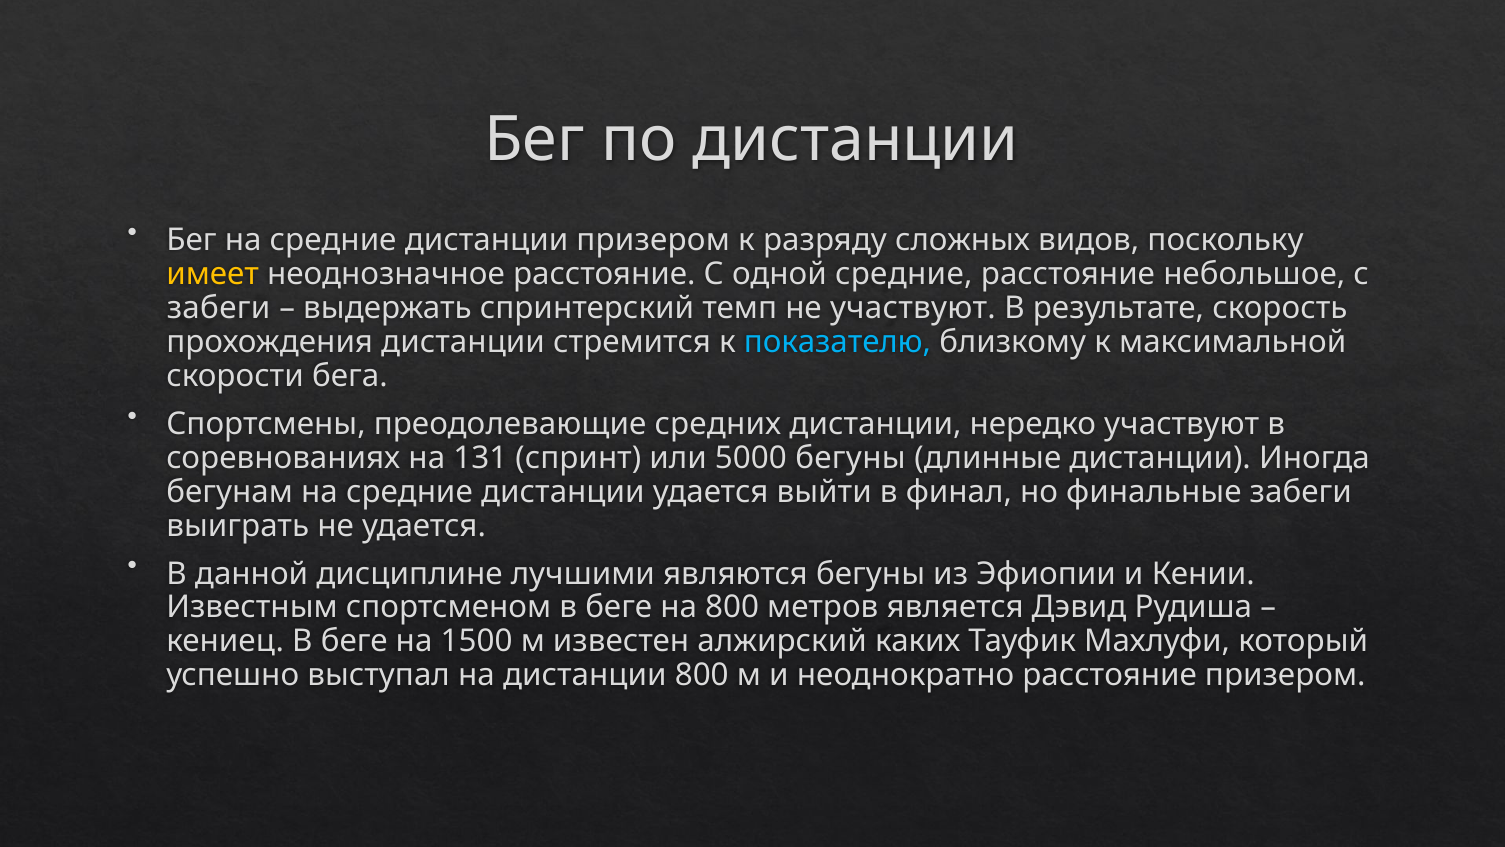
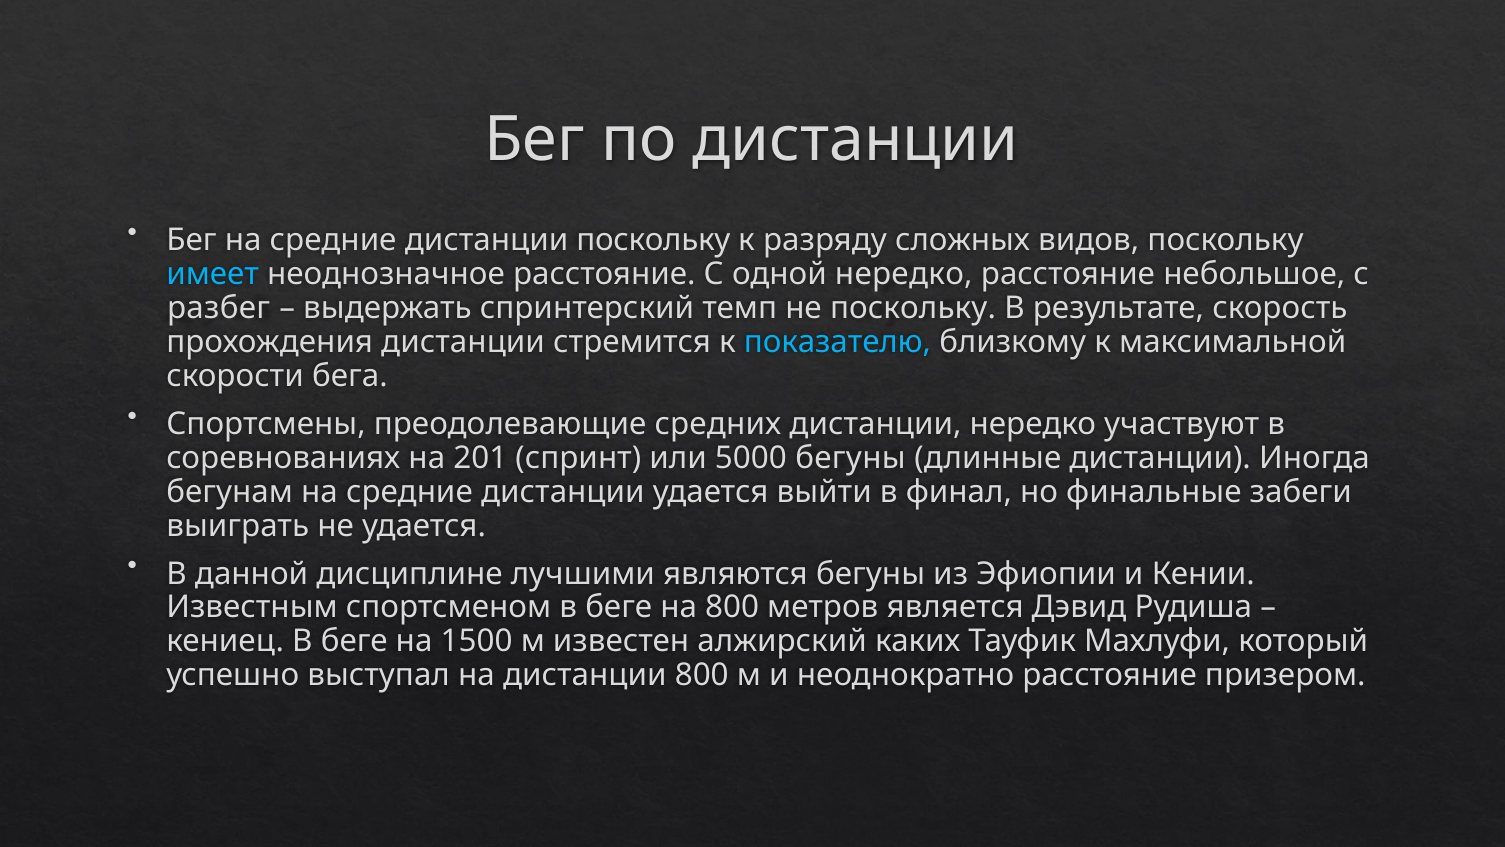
дистанции призером: призером -> поскольку
имеет colour: yellow -> light blue
одной средние: средние -> нередко
забеги at (219, 308): забеги -> разбег
не участвуют: участвуют -> поскольку
131: 131 -> 201
